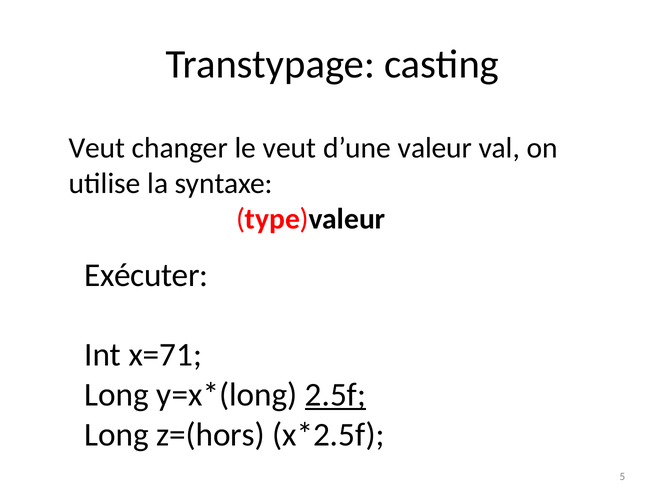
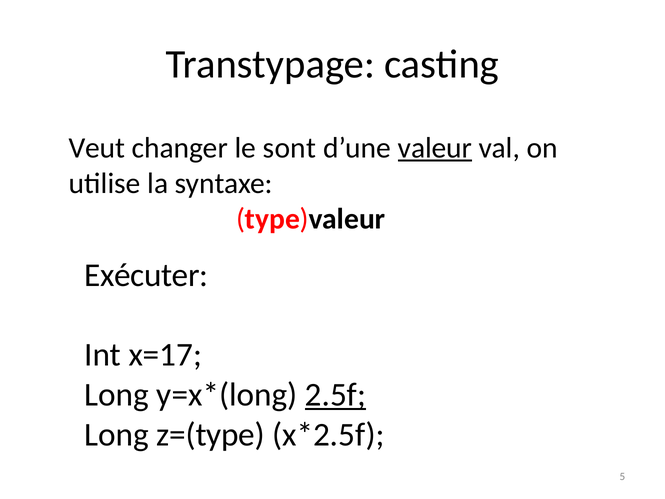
le veut: veut -> sont
valeur underline: none -> present
x=71: x=71 -> x=17
z=(hors: z=(hors -> z=(type
